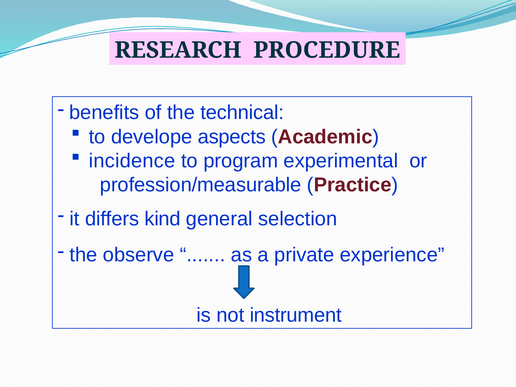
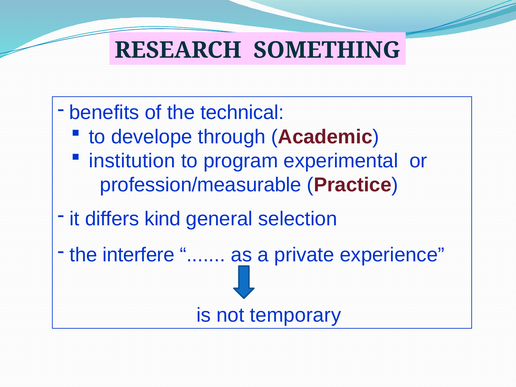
PROCEDURE: PROCEDURE -> SOMETHING
aspects: aspects -> through
incidence: incidence -> institution
observe: observe -> interfere
instrument: instrument -> temporary
